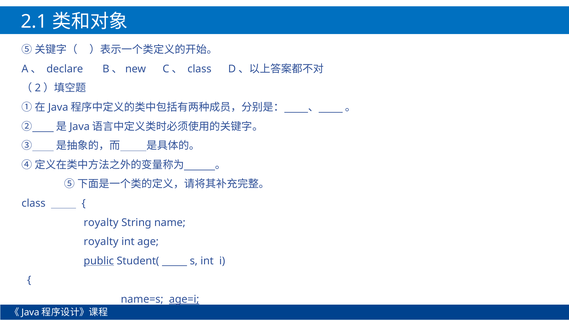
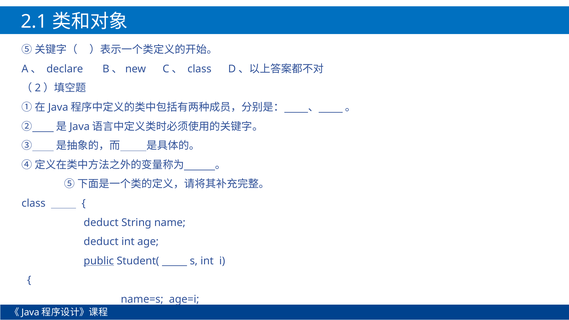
royalty at (101, 223): royalty -> deduct
royalty at (101, 242): royalty -> deduct
age=i underline: present -> none
